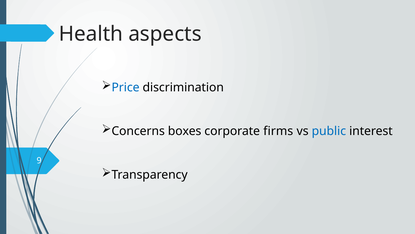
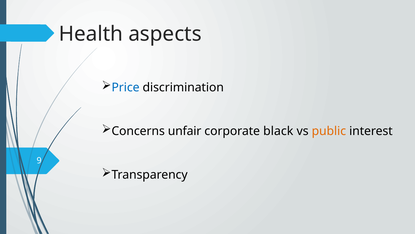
boxes: boxes -> unfair
firms: firms -> black
public colour: blue -> orange
